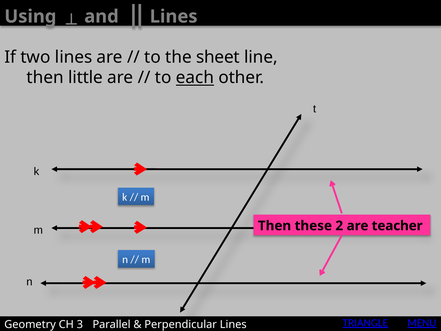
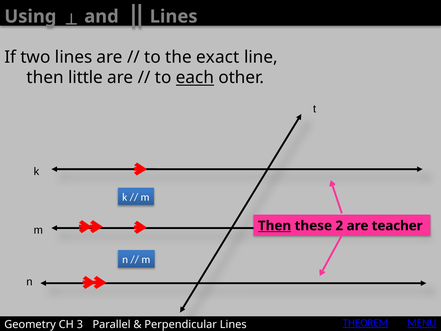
sheet: sheet -> exact
Then at (275, 226) underline: none -> present
TRIANGLE: TRIANGLE -> THEOREM
